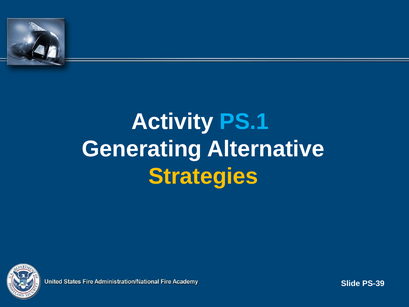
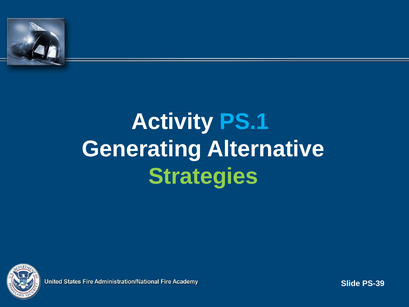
Strategies colour: yellow -> light green
